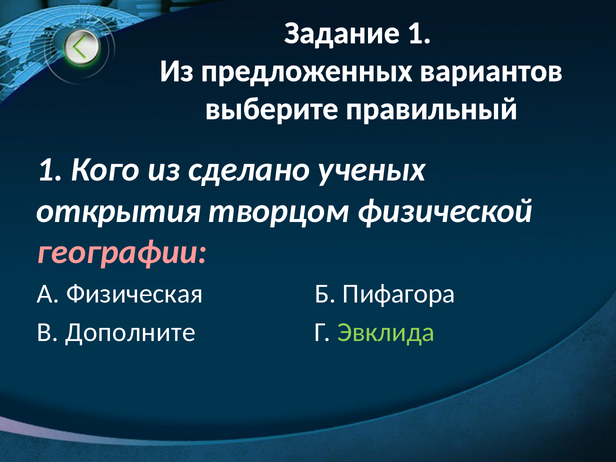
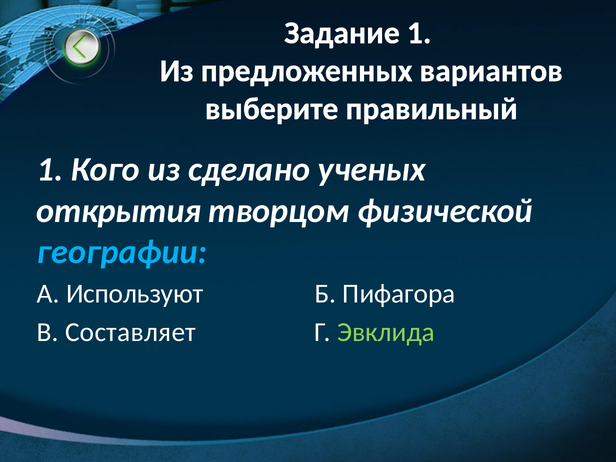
географии colour: pink -> light blue
Физическая: Физическая -> Используют
Дополните: Дополните -> Составляет
